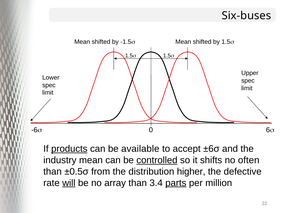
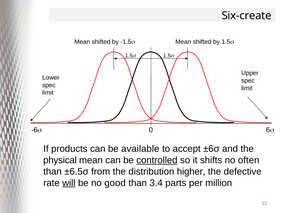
Six-buses: Six-buses -> Six-create
products underline: present -> none
industry: industry -> physical
±0.5σ: ±0.5σ -> ±6.5σ
array: array -> good
parts underline: present -> none
